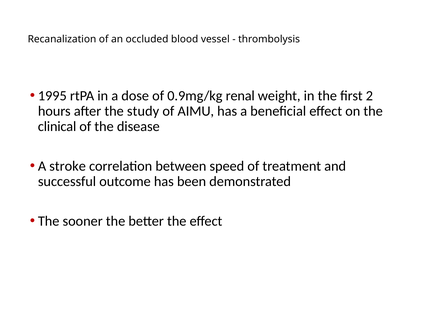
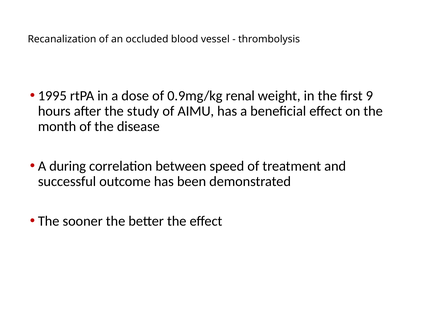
2: 2 -> 9
clinical: clinical -> month
stroke: stroke -> during
